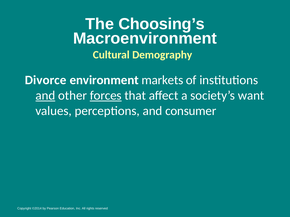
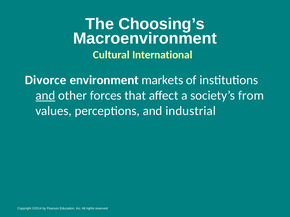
Demography: Demography -> International
forces underline: present -> none
want: want -> from
consumer: consumer -> industrial
